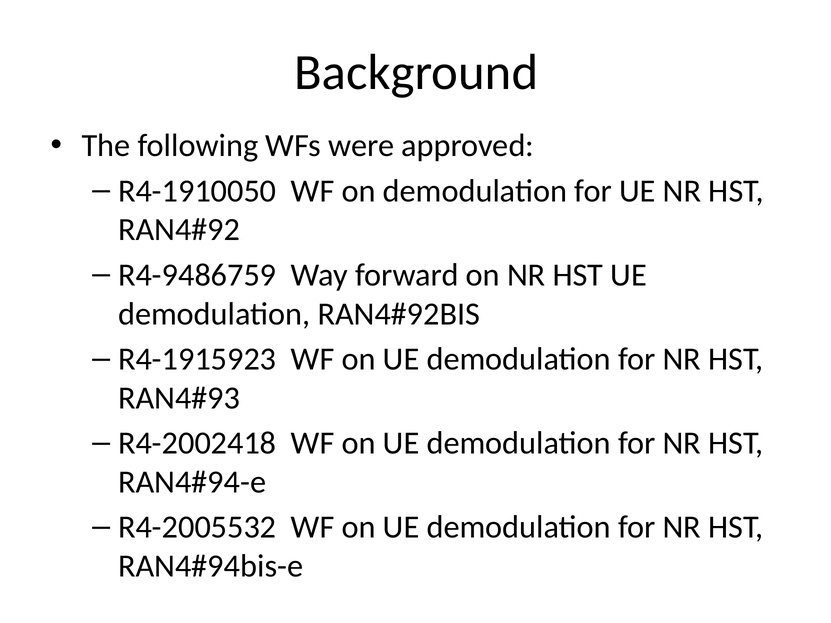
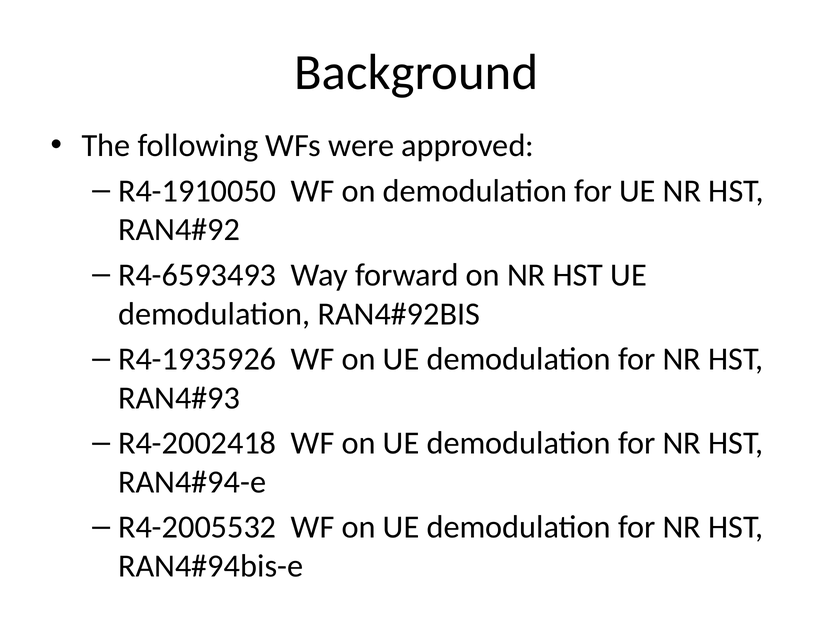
R4-9486759: R4-9486759 -> R4-6593493
R4-1915923: R4-1915923 -> R4-1935926
